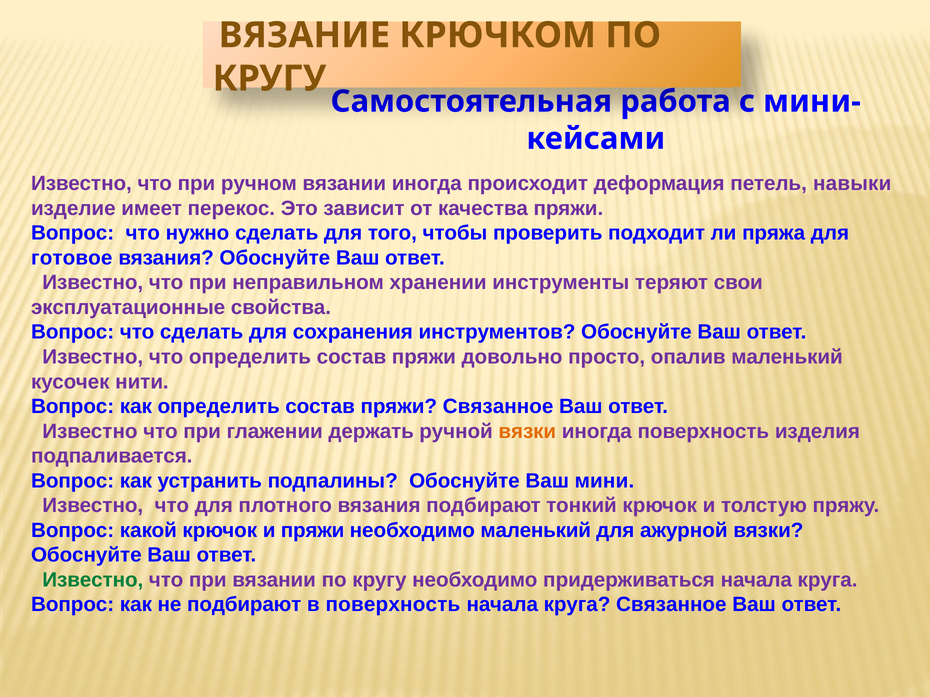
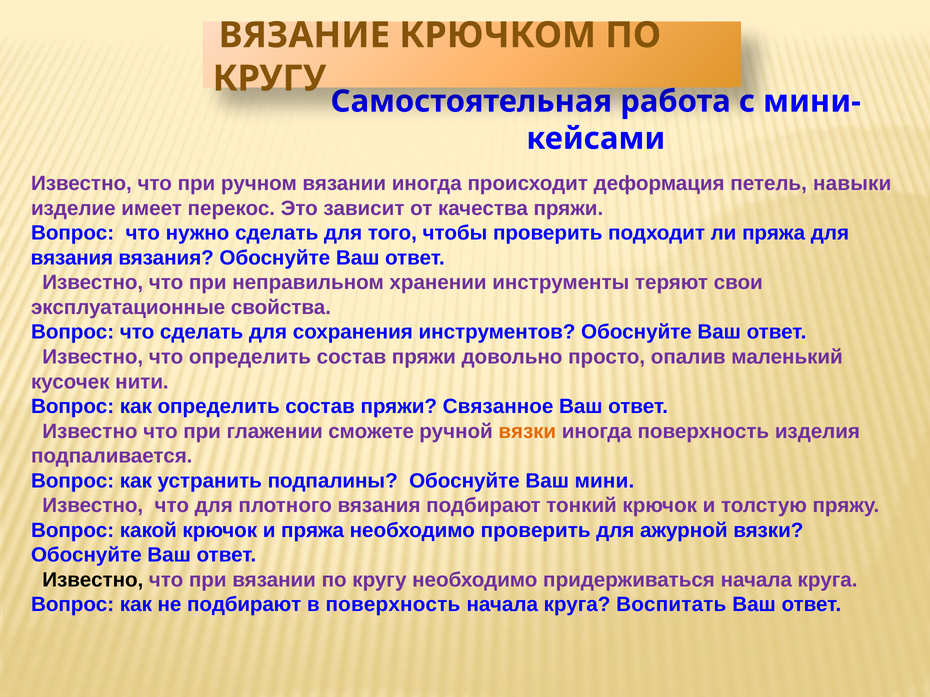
готовое at (72, 258): готовое -> вязания
держать: держать -> сможете
и пряжи: пряжи -> пряжа
необходимо маленький: маленький -> проверить
Известно at (93, 580) colour: green -> black
круга Связанное: Связанное -> Воспитать
